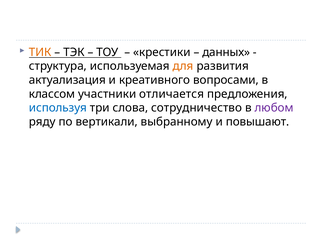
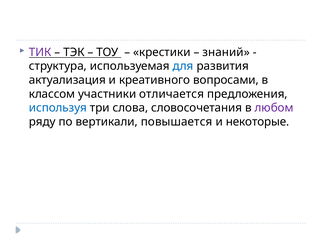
ТИК colour: orange -> purple
данных: данных -> знаний
для colour: orange -> blue
сотрудничество: сотрудничество -> словосочетания
выбранному: выбранному -> повышается
повышают: повышают -> некоторые
